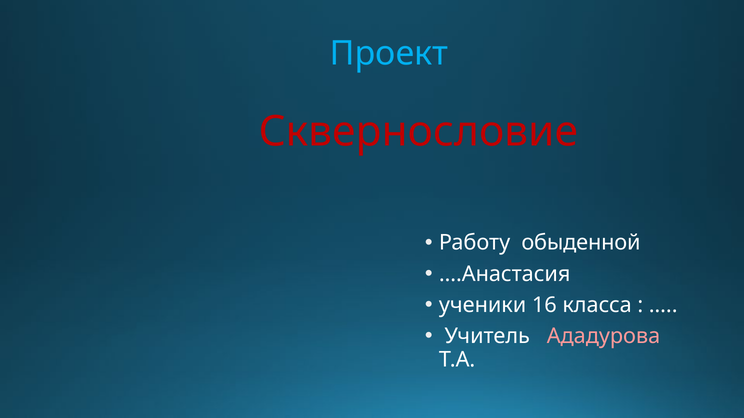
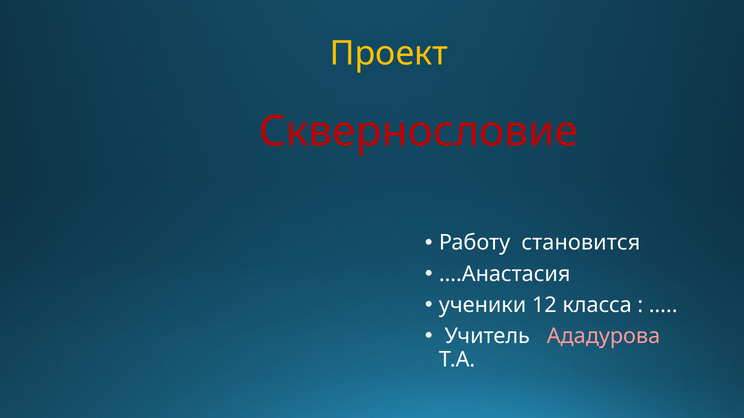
Проект colour: light blue -> yellow
обыденной: обыденной -> становится
16: 16 -> 12
